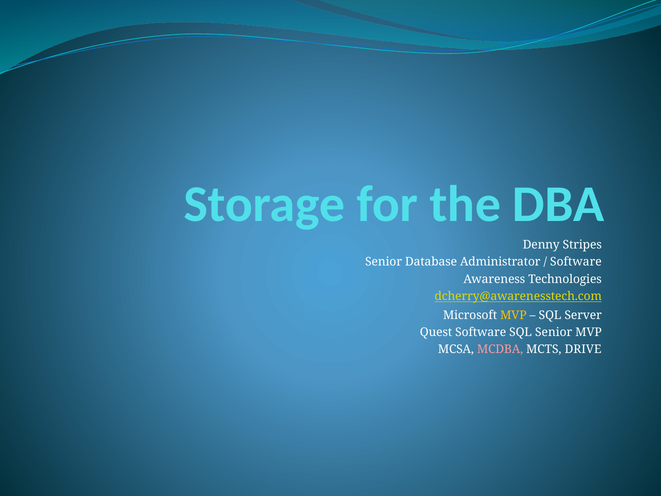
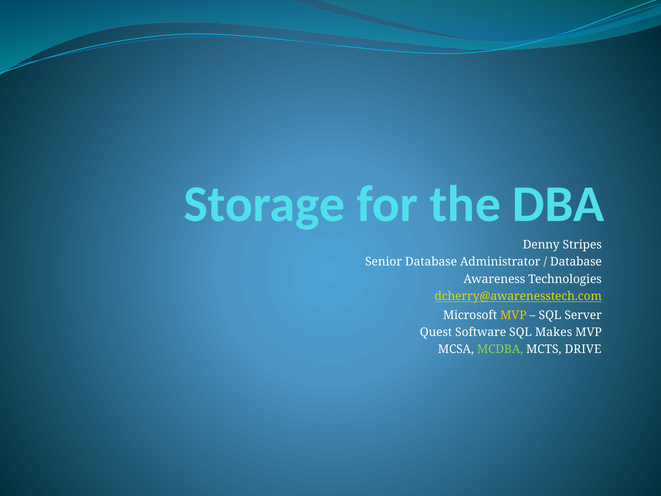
Software at (576, 262): Software -> Database
SQL Senior: Senior -> Makes
MCDBA colour: pink -> light green
